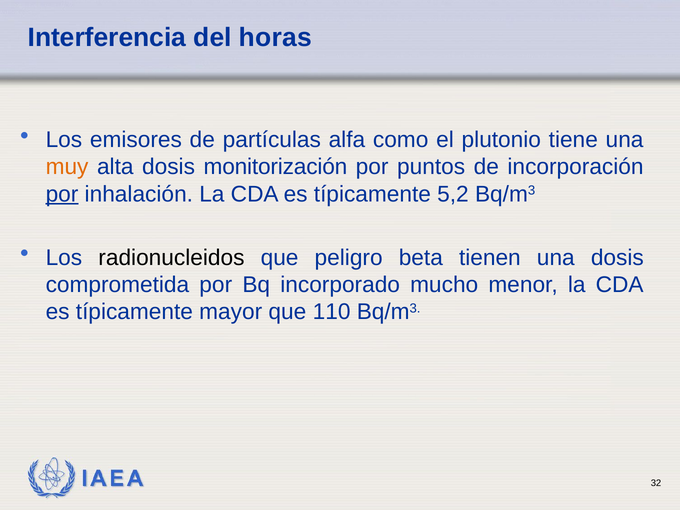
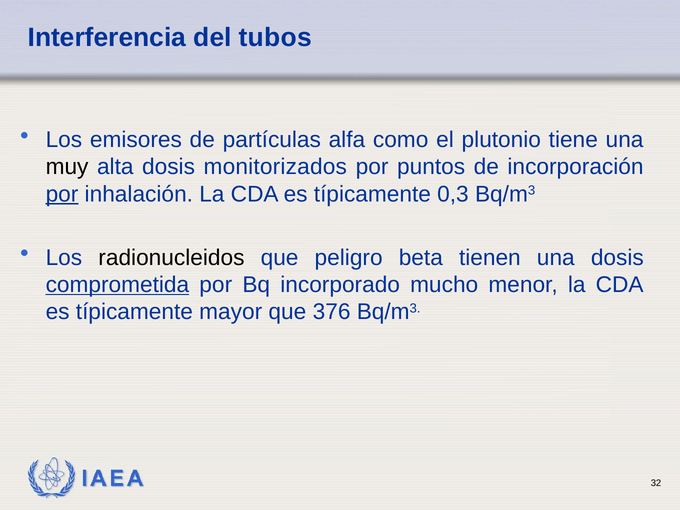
horas: horas -> tubos
muy colour: orange -> black
monitorización: monitorización -> monitorizados
5,2: 5,2 -> 0,3
comprometida underline: none -> present
110: 110 -> 376
